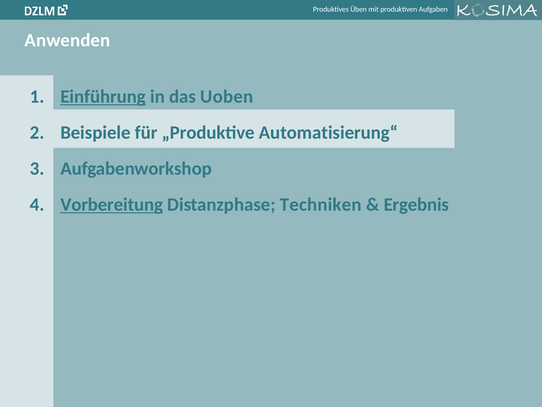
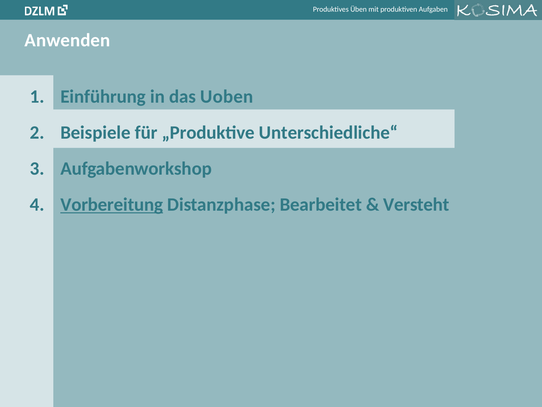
Einführung underline: present -> none
Automatisierung“: Automatisierung“ -> Unterschiedliche“
Techniken: Techniken -> Bearbeitet
Ergebnis: Ergebnis -> Versteht
